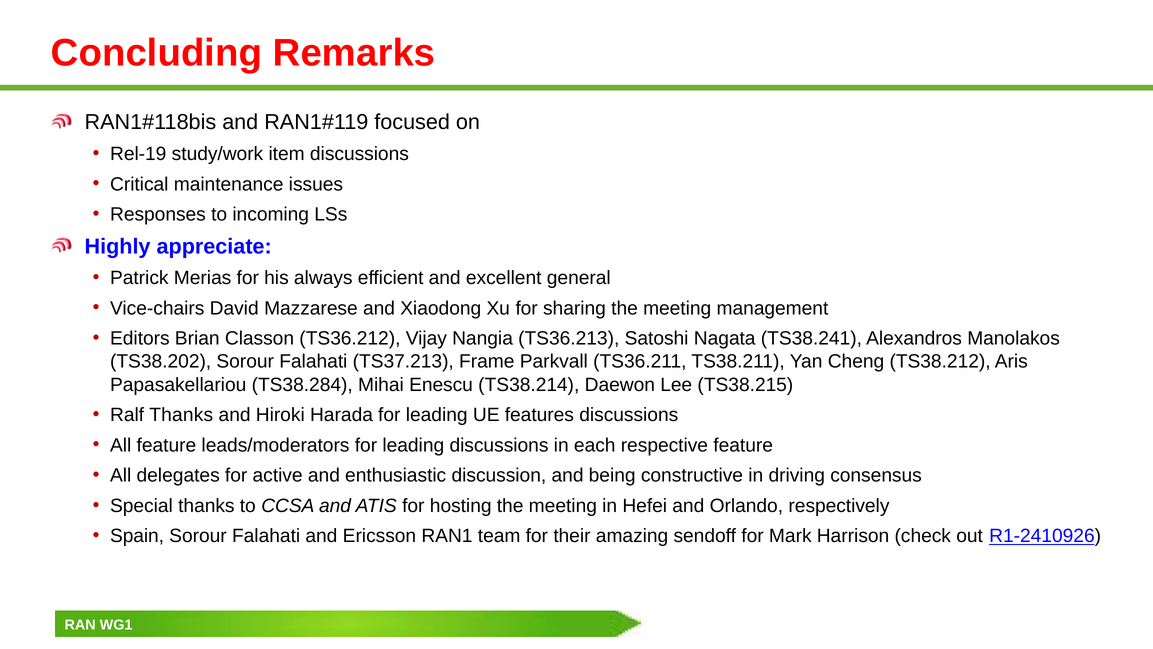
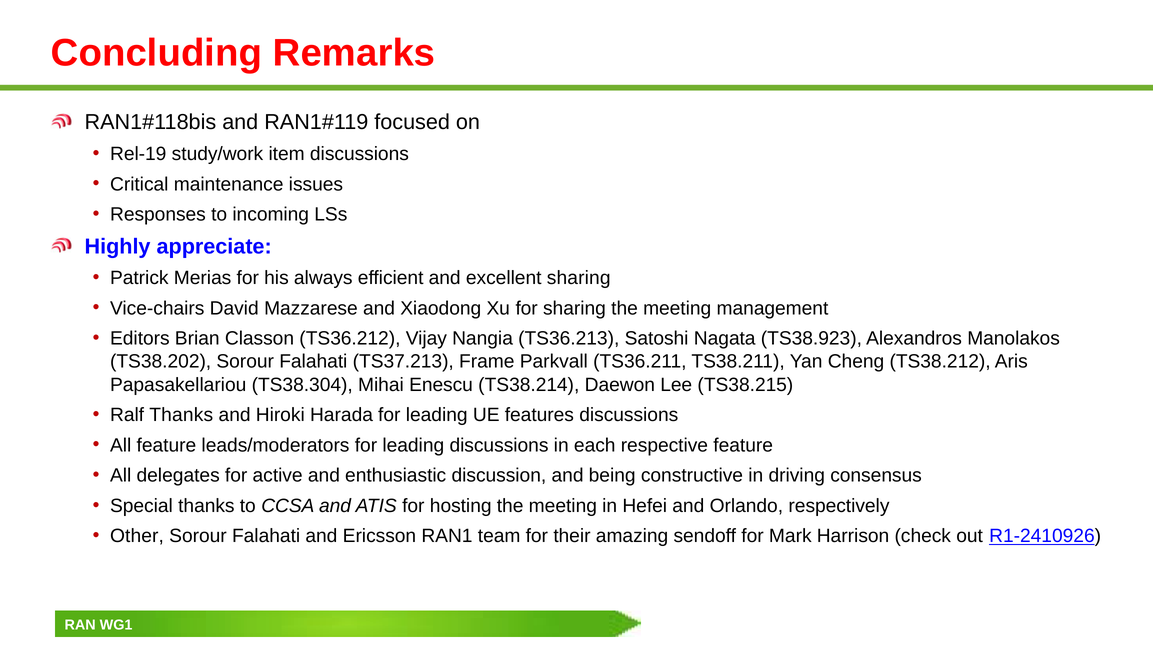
excellent general: general -> sharing
TS38.241: TS38.241 -> TS38.923
TS38.284: TS38.284 -> TS38.304
Spain: Spain -> Other
